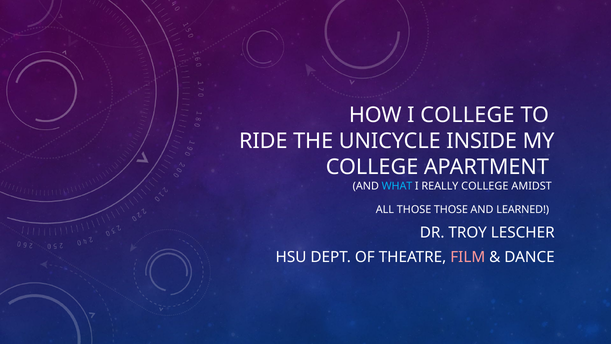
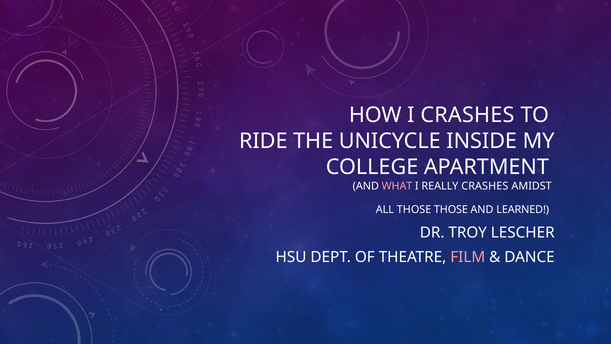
I COLLEGE: COLLEGE -> CRASHES
WHAT colour: light blue -> pink
REALLY COLLEGE: COLLEGE -> CRASHES
